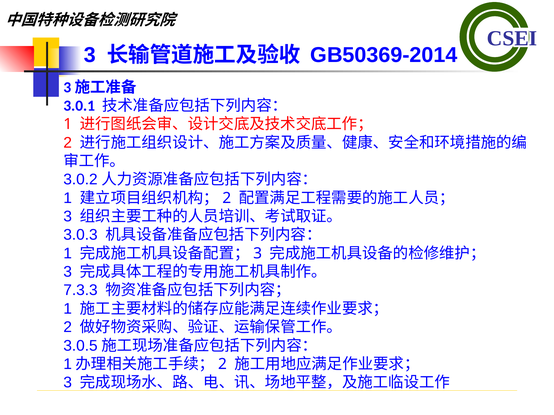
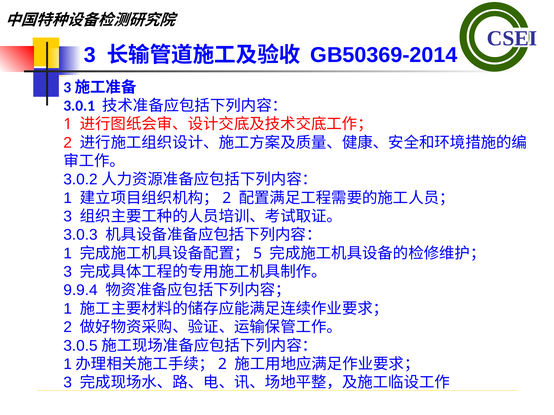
3 at (258, 254): 3 -> 5
7.3.3: 7.3.3 -> 9.9.4
